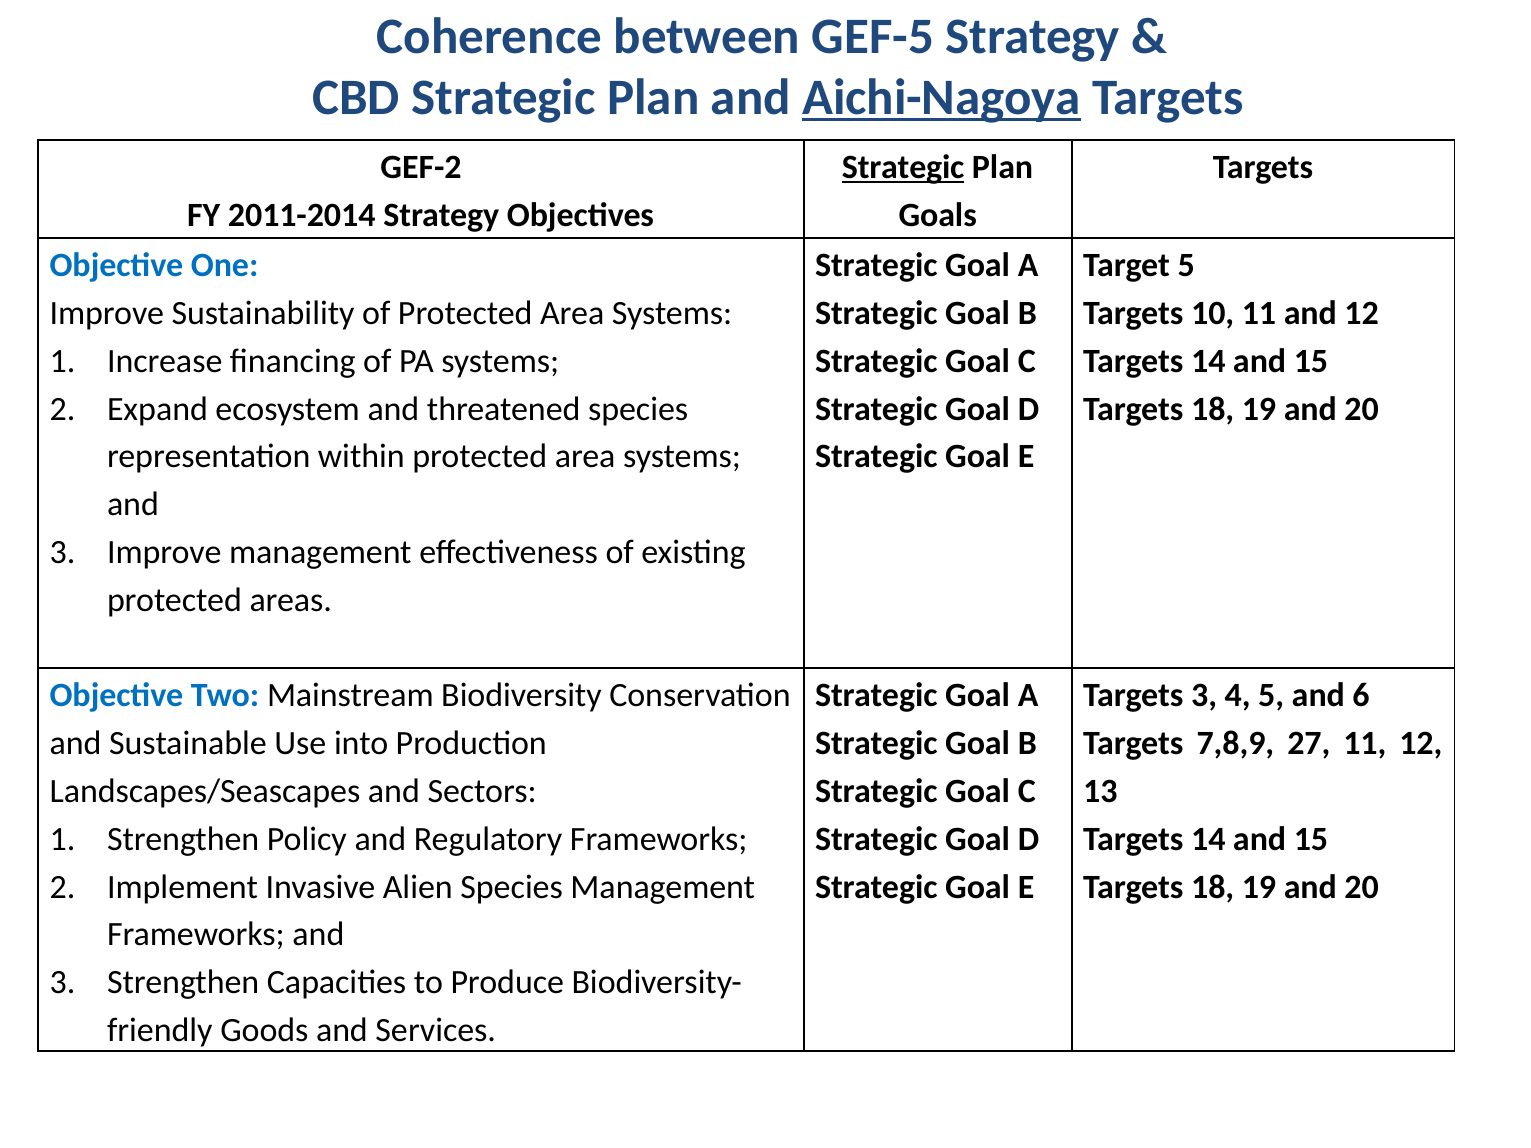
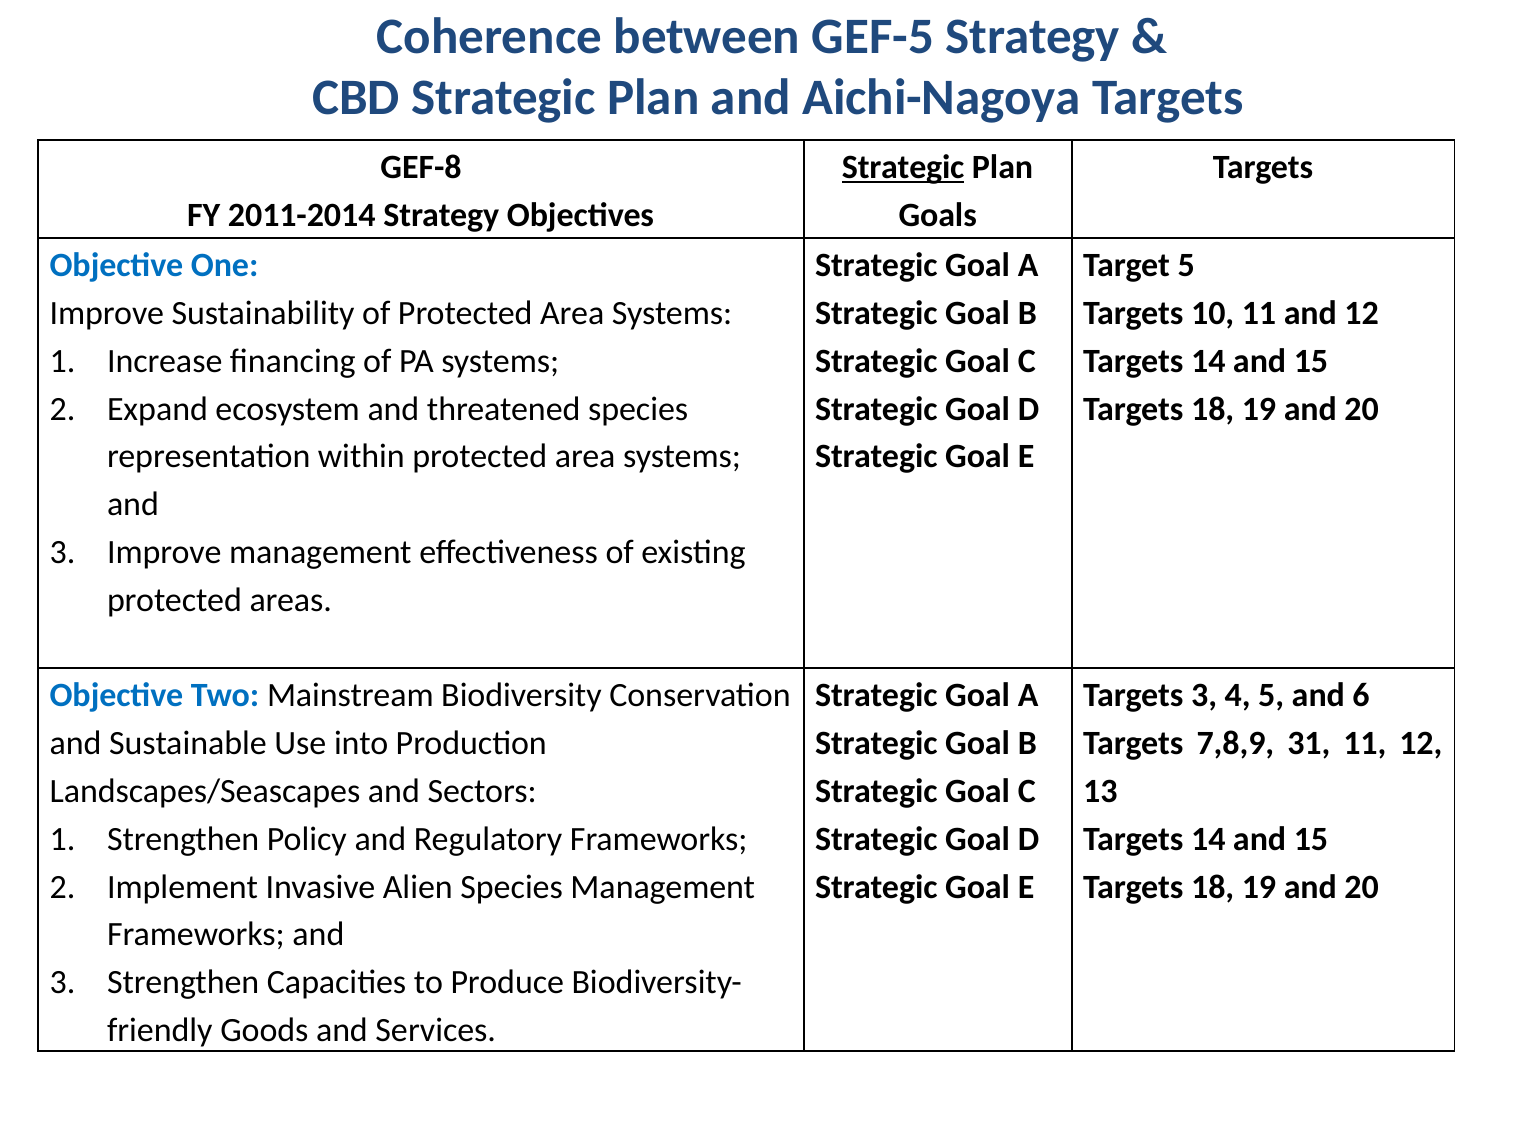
Aichi-Nagoya underline: present -> none
GEF-2: GEF-2 -> GEF-8
27: 27 -> 31
